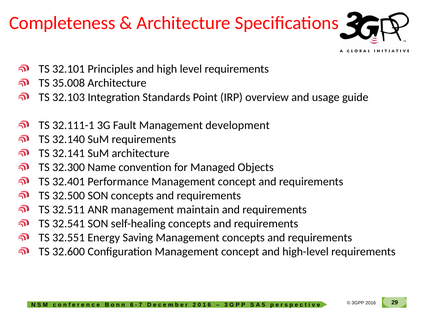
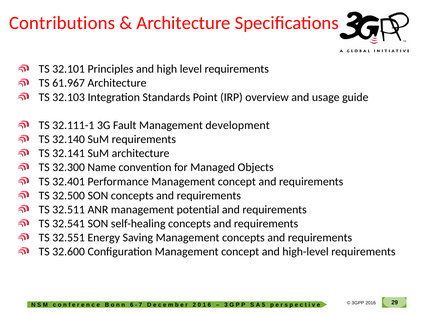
Completeness: Completeness -> Contributions
35.008: 35.008 -> 61.967
maintain: maintain -> potential
